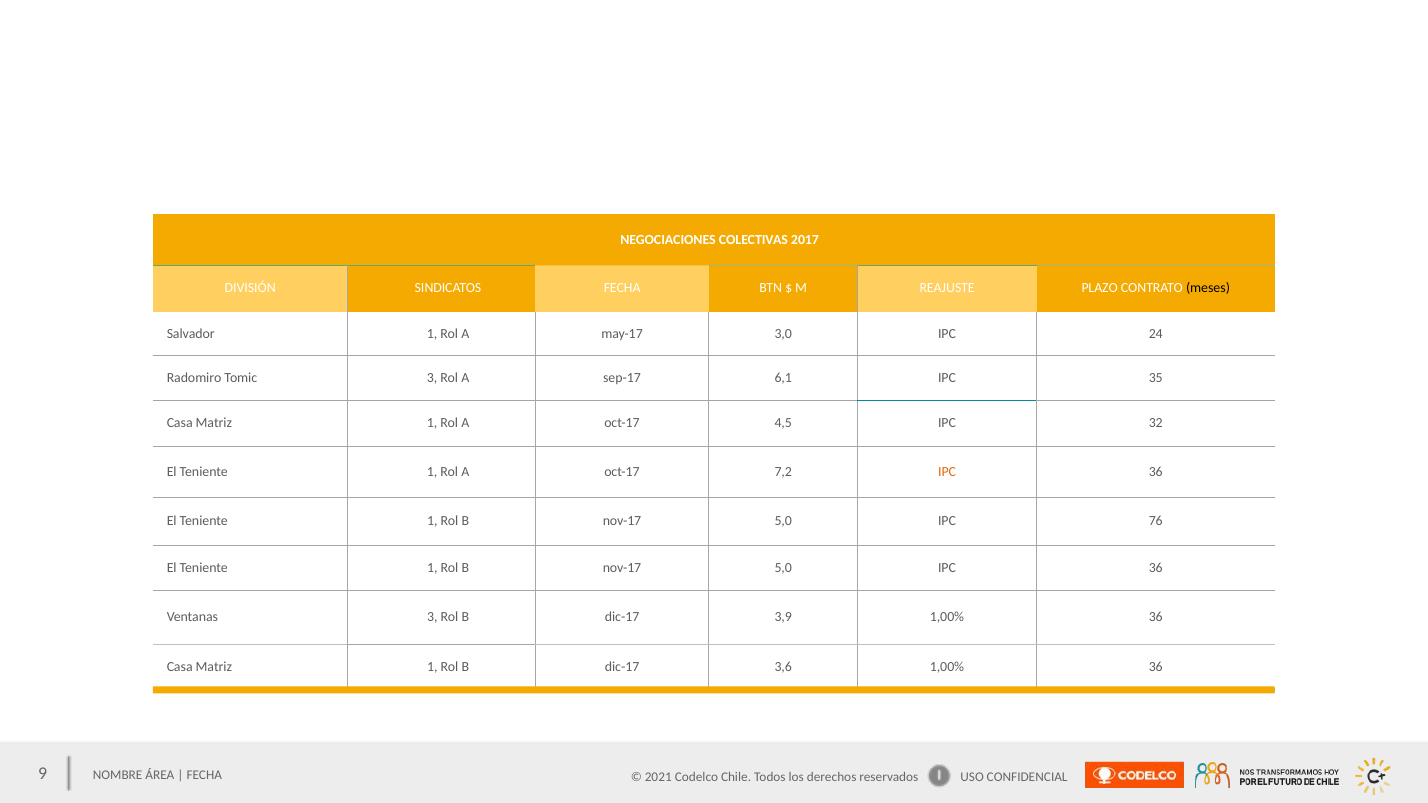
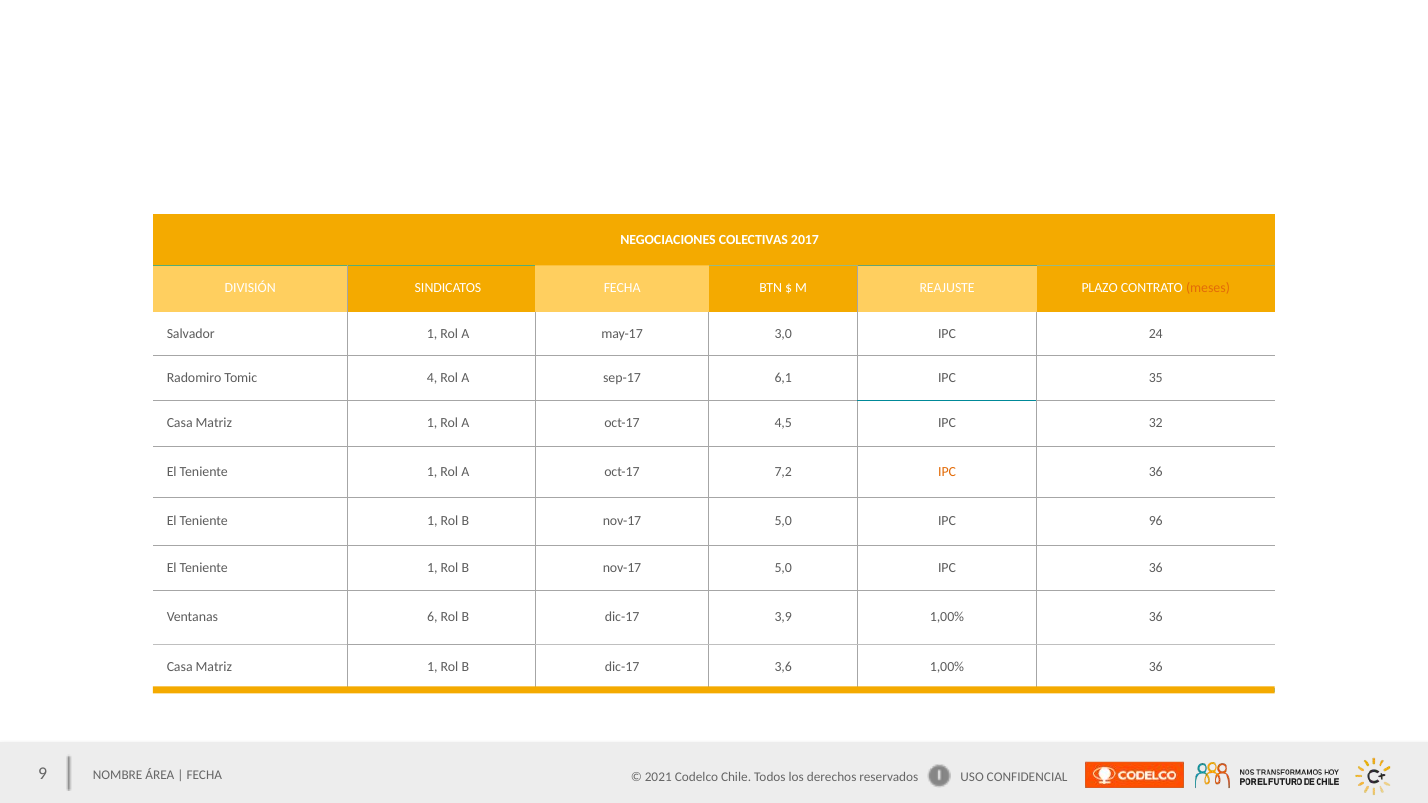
meses colour: black -> orange
Tomic 3: 3 -> 4
76: 76 -> 96
Ventanas 3: 3 -> 6
